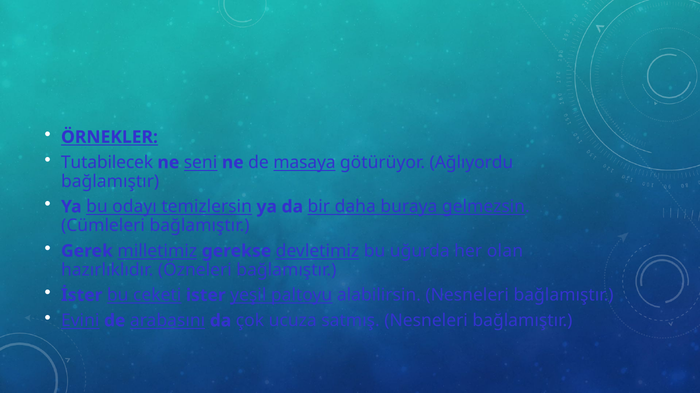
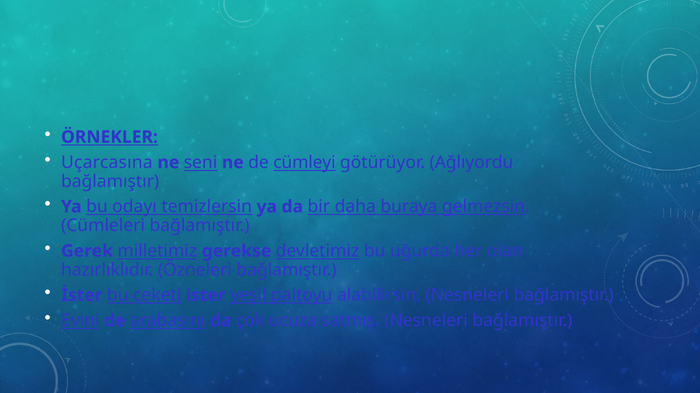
Tutabilecek: Tutabilecek -> Uçarcasına
masaya: masaya -> cümleyi
